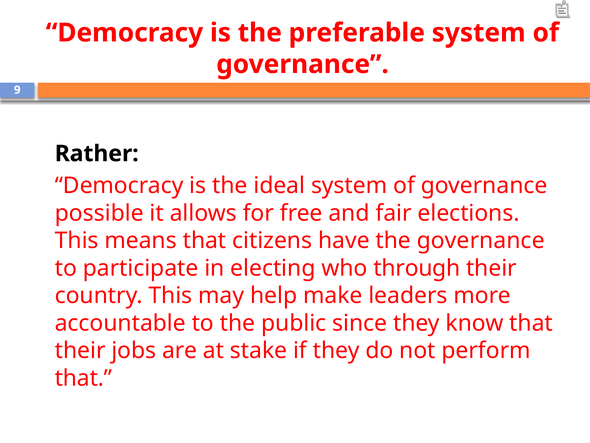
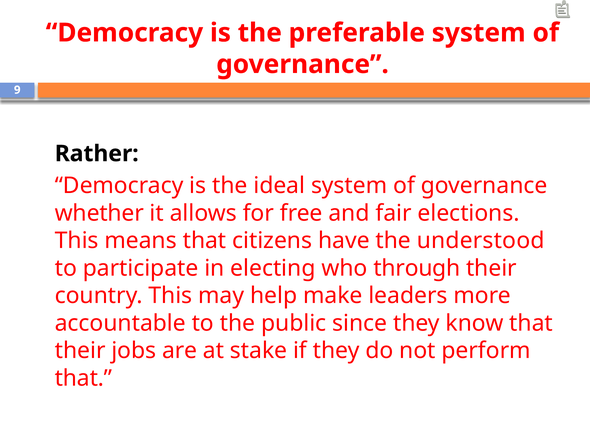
possible: possible -> whether
the governance: governance -> understood
